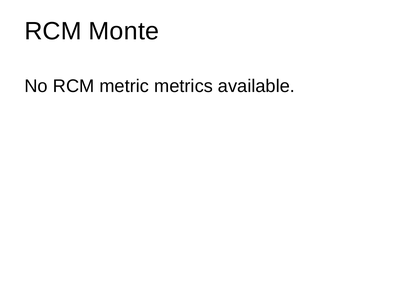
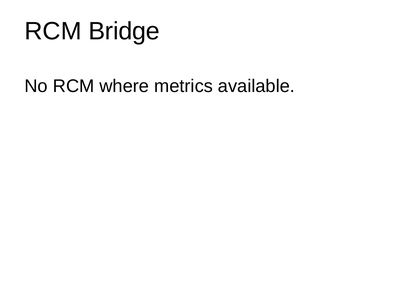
Monte: Monte -> Bridge
metric: metric -> where
